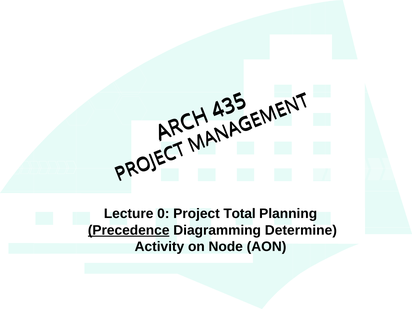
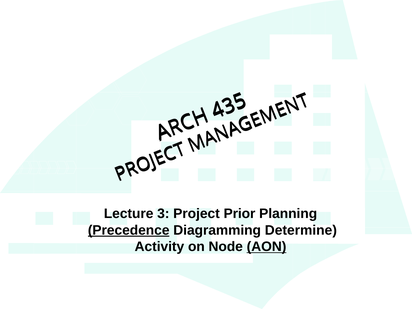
Lecture 0: 0 -> 3
Total: Total -> Prior
AON underline: none -> present
